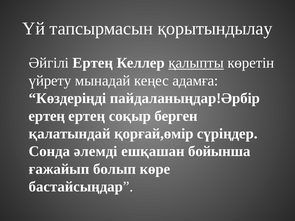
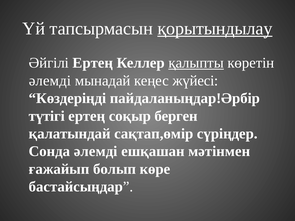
қорытындылау underline: none -> present
үйрету at (50, 81): үйрету -> әлемді
адамға: адамға -> жүйесі
ертең at (47, 116): ертең -> түтігі
қорғай,өмір: қорғай,өмір -> сақтап,өмір
бойынша: бойынша -> мәтінмен
